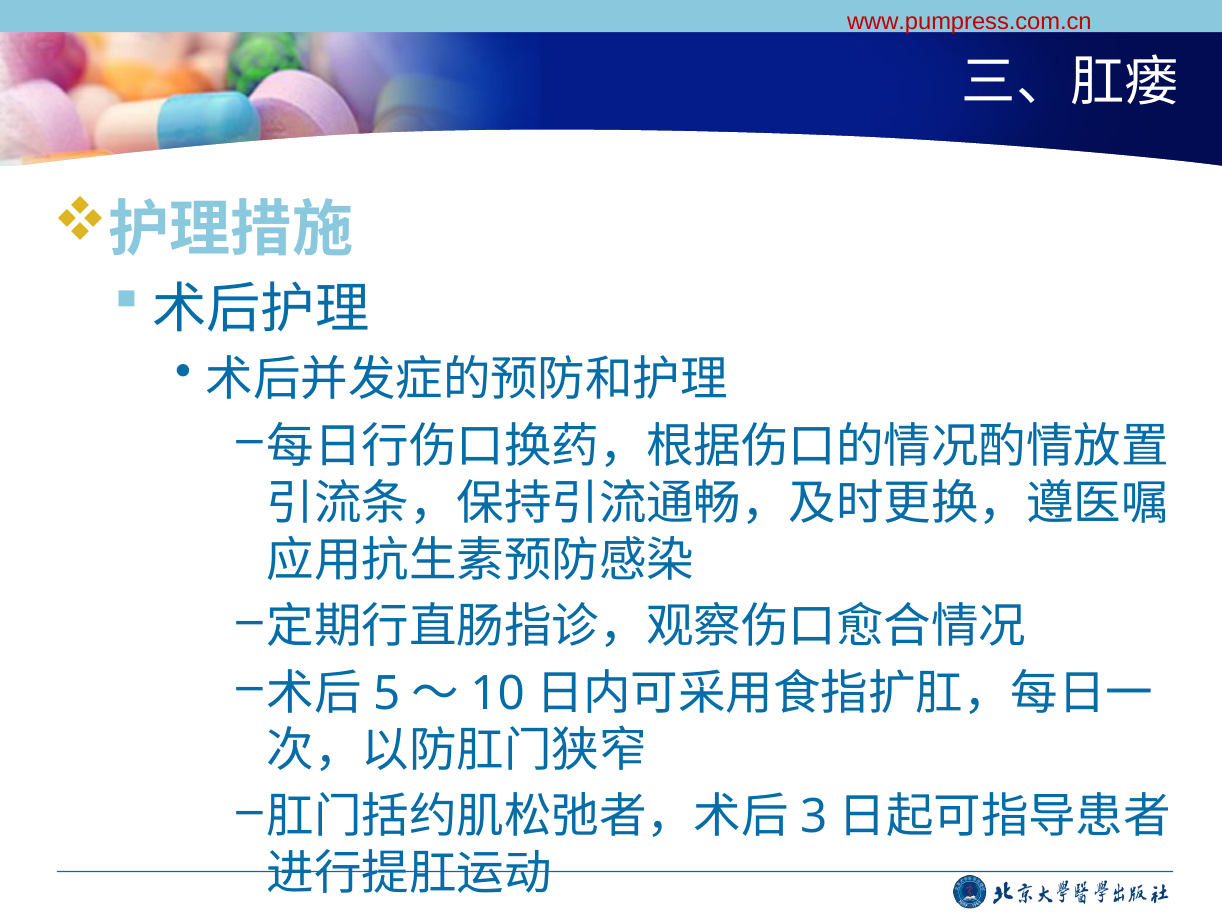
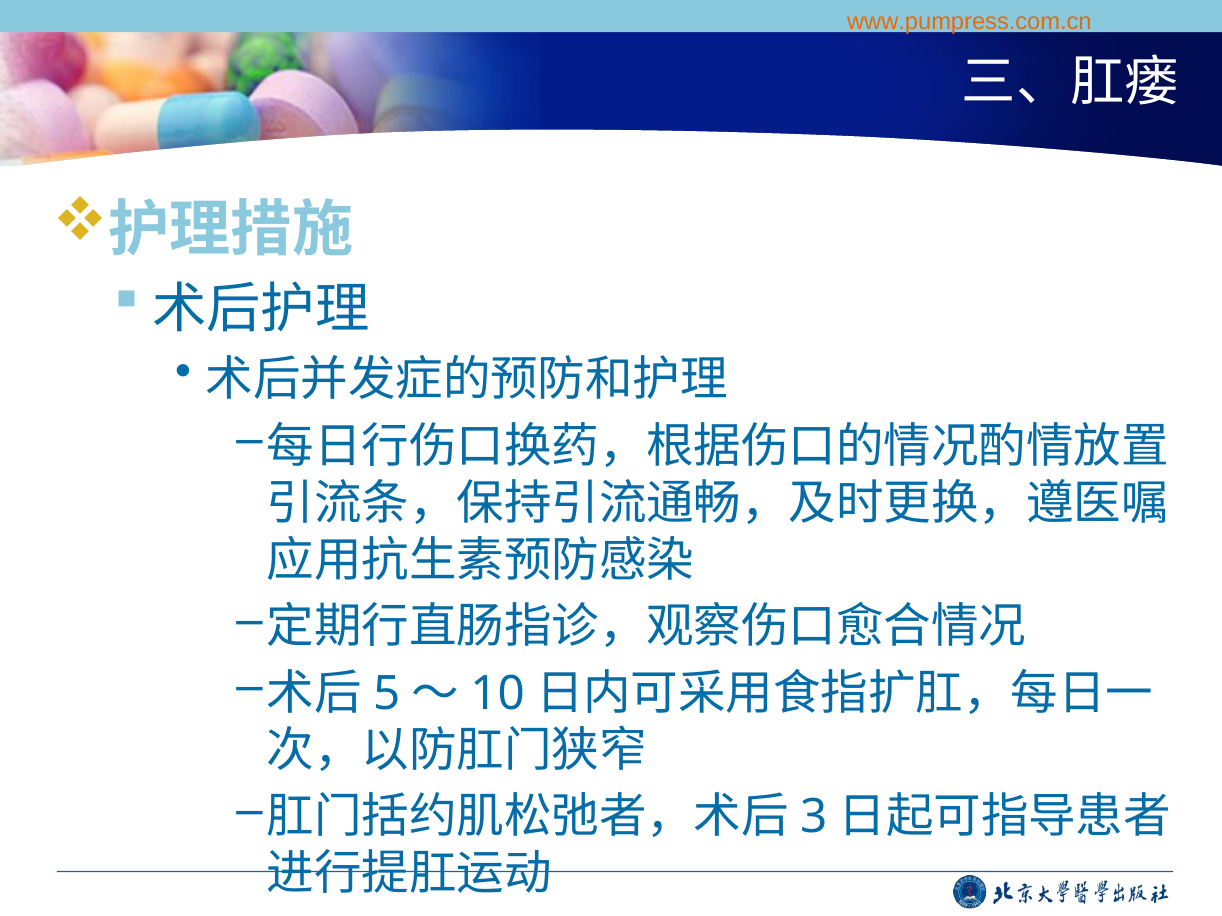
www.pumpress.com.cn colour: red -> orange
